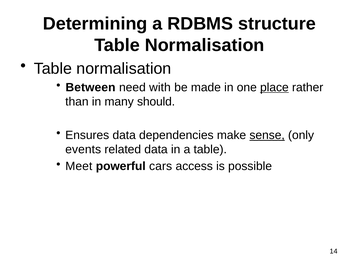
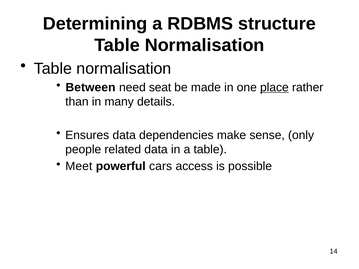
with: with -> seat
should: should -> details
sense underline: present -> none
events: events -> people
